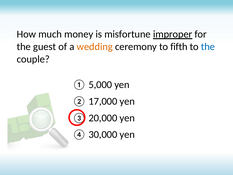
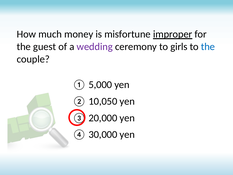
wedding colour: orange -> purple
fifth: fifth -> girls
17,000: 17,000 -> 10,050
